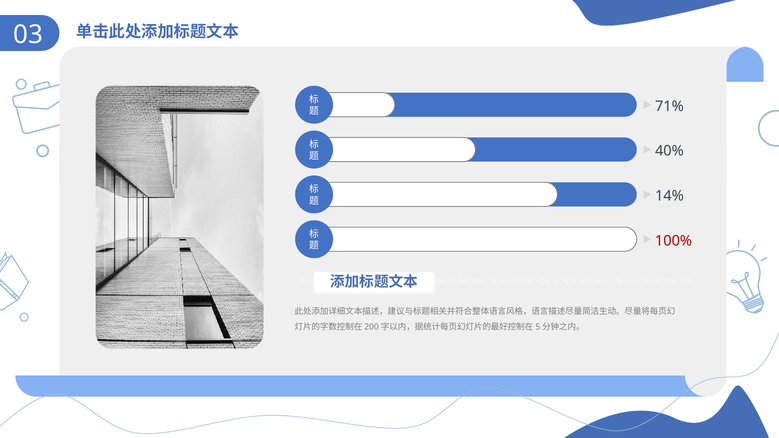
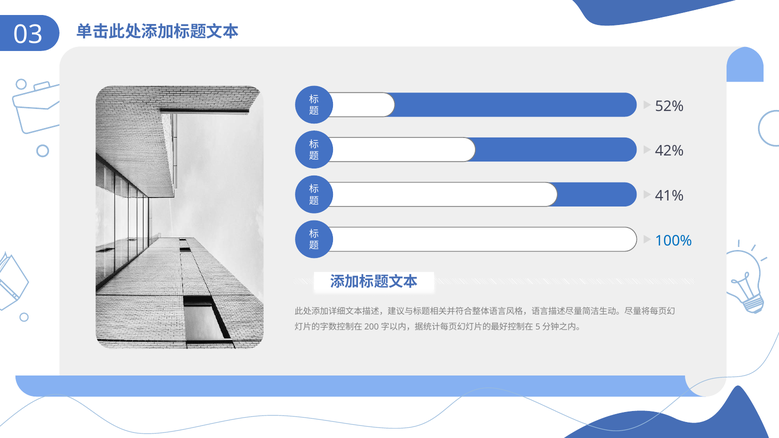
71%: 71% -> 52%
40%: 40% -> 42%
14%: 14% -> 41%
100% colour: red -> blue
